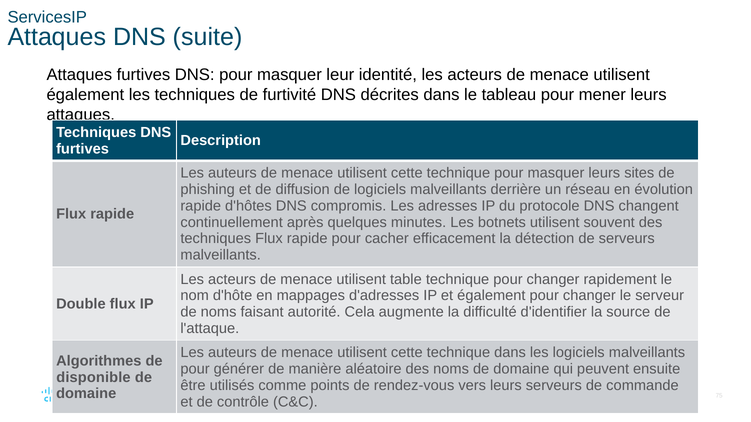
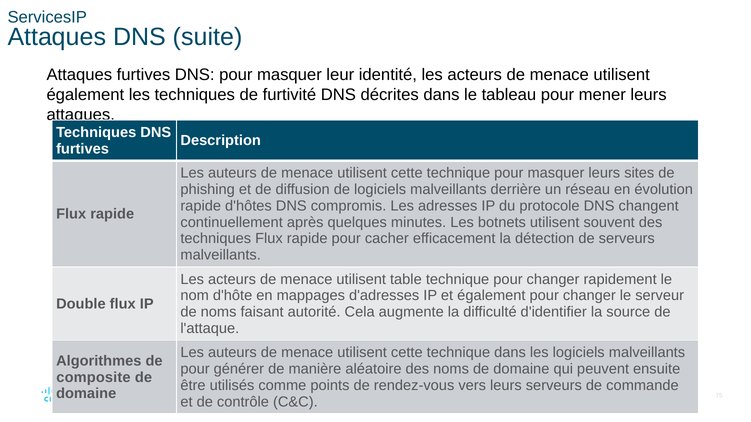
disponible: disponible -> composite
